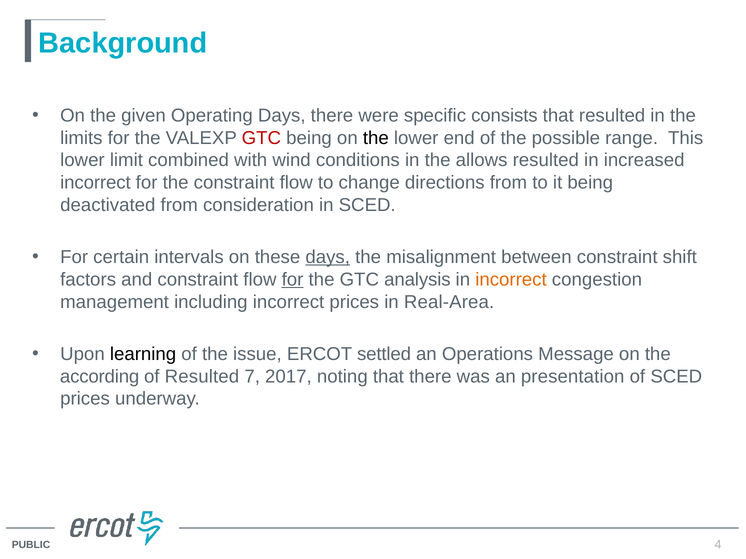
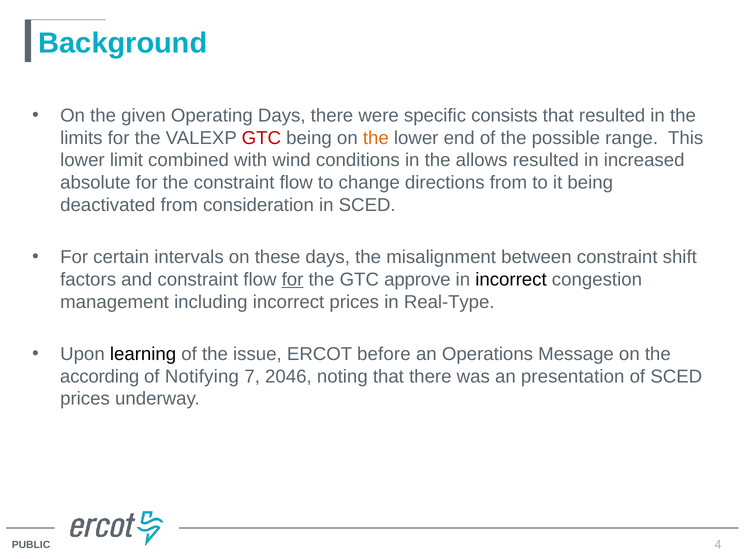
the at (376, 138) colour: black -> orange
incorrect at (95, 183): incorrect -> absolute
days at (328, 257) underline: present -> none
analysis: analysis -> approve
incorrect at (511, 280) colour: orange -> black
Real-Area: Real-Area -> Real-Type
settled: settled -> before
of Resulted: Resulted -> Notifying
2017: 2017 -> 2046
